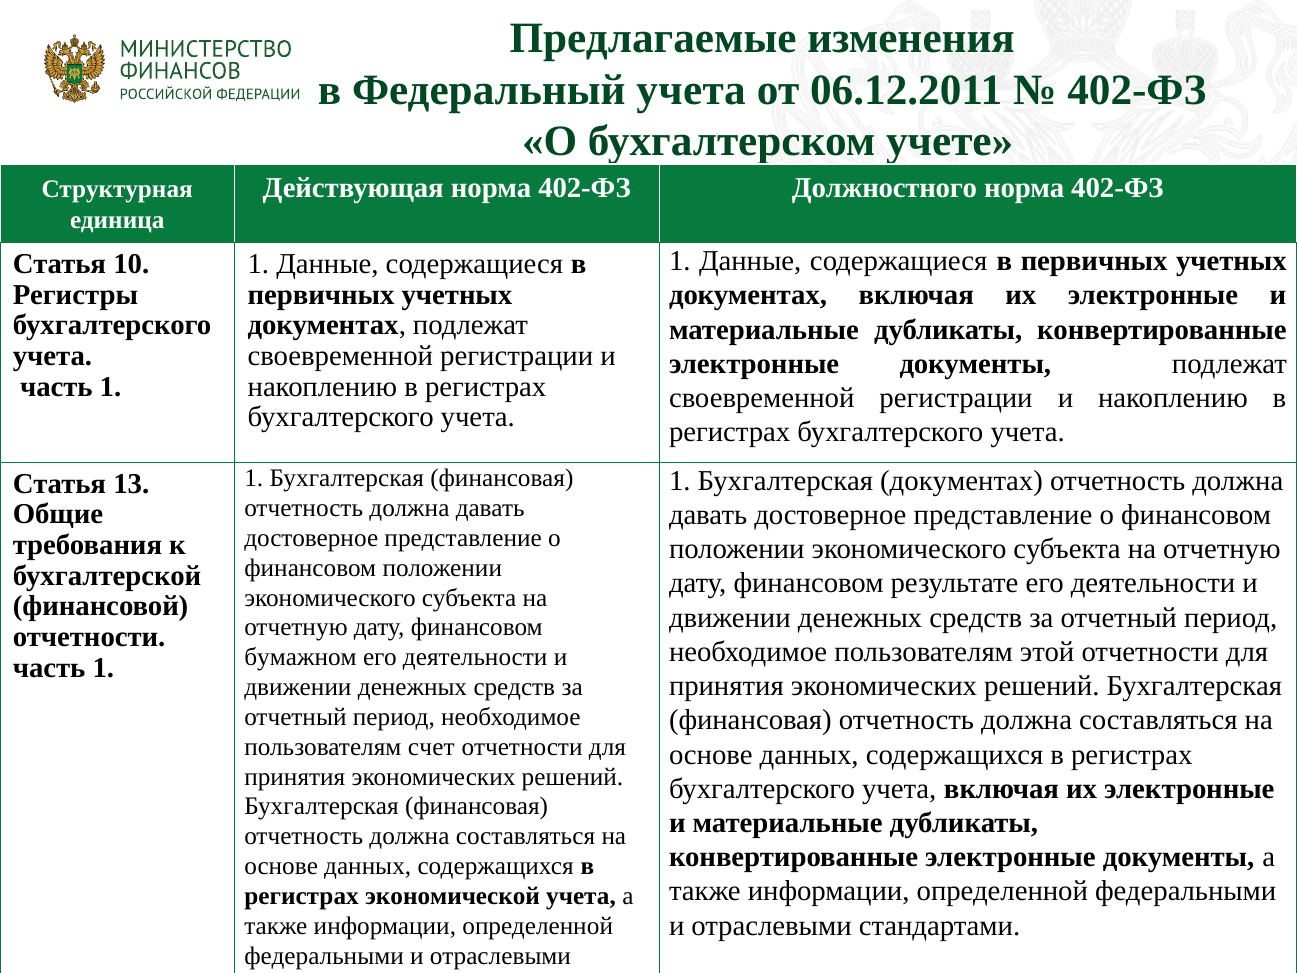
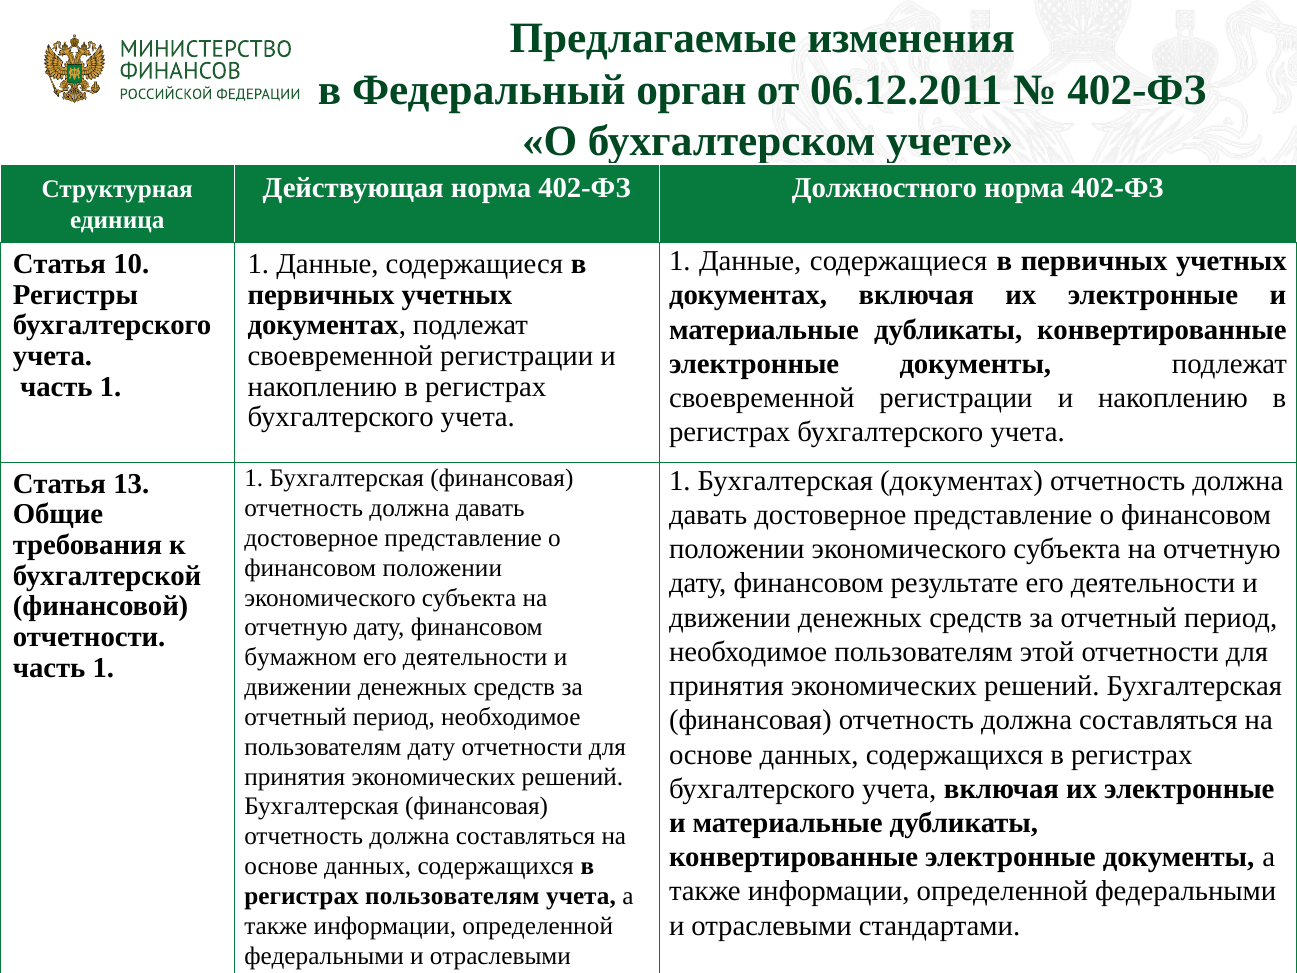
Федеральный учета: учета -> орган
пользователям счет: счет -> дату
регистрах экономической: экономической -> пользователям
